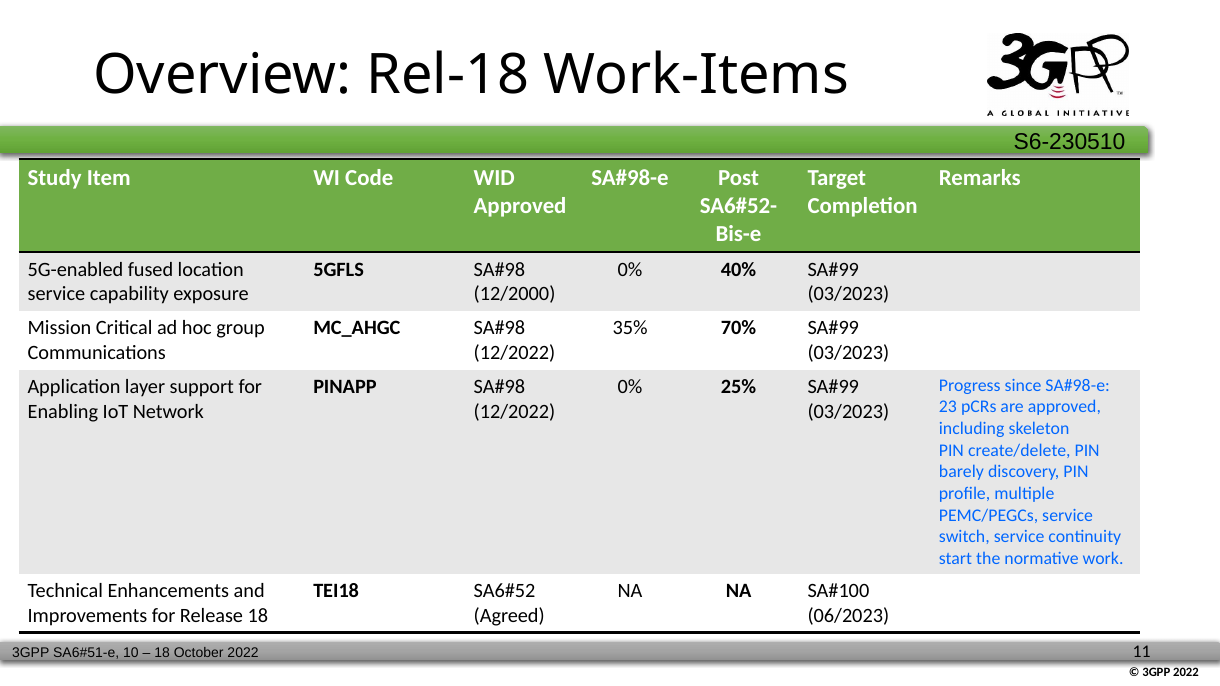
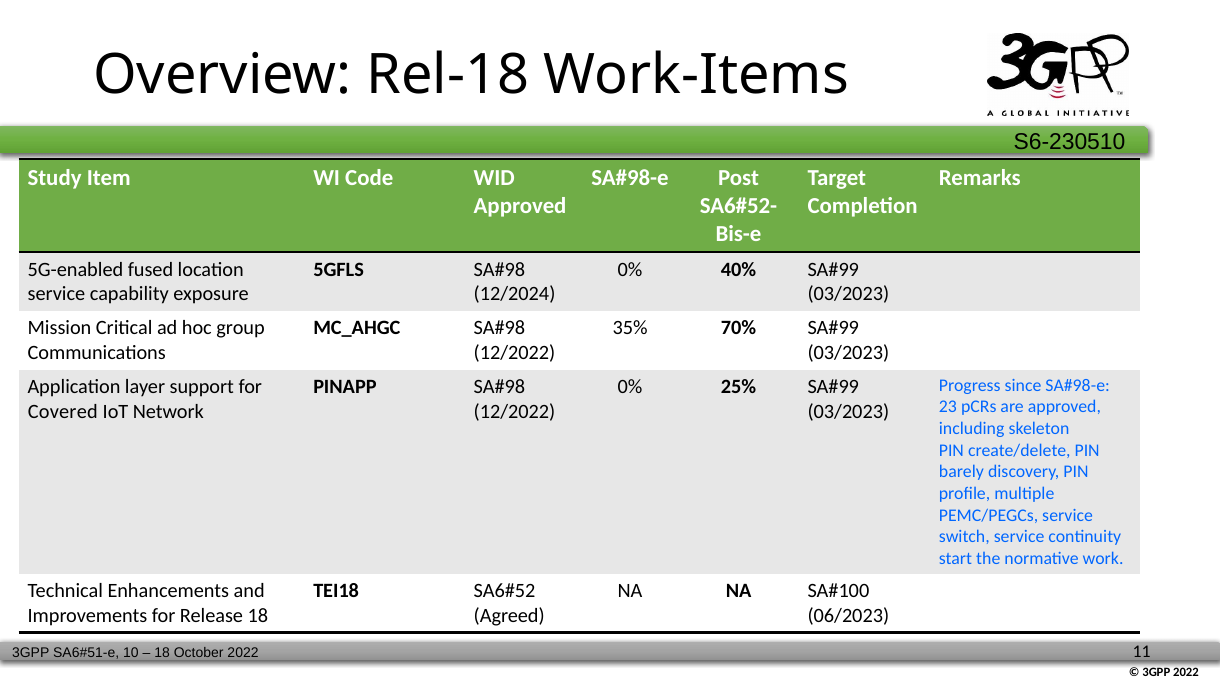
12/2000: 12/2000 -> 12/2024
Enabling: Enabling -> Covered
